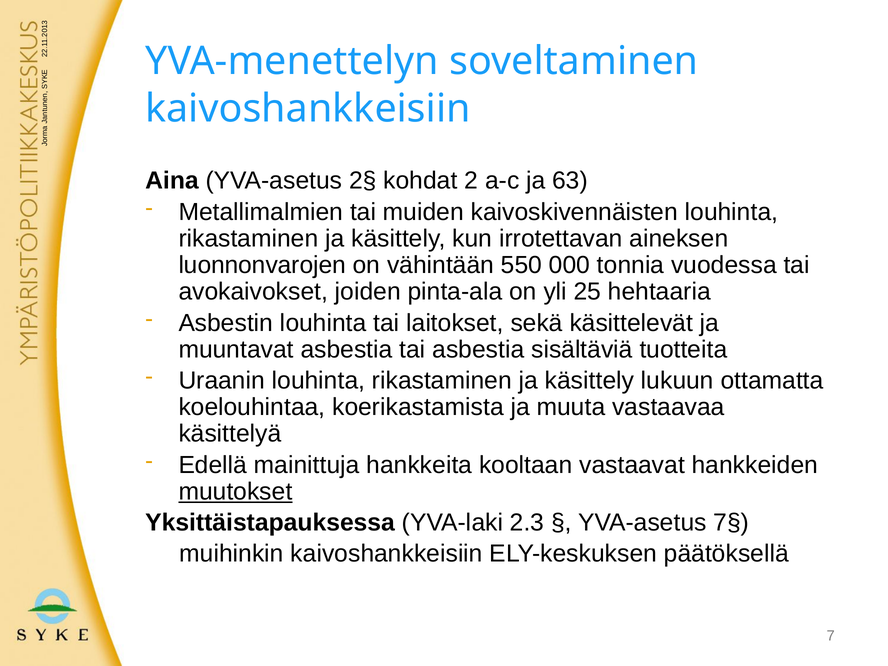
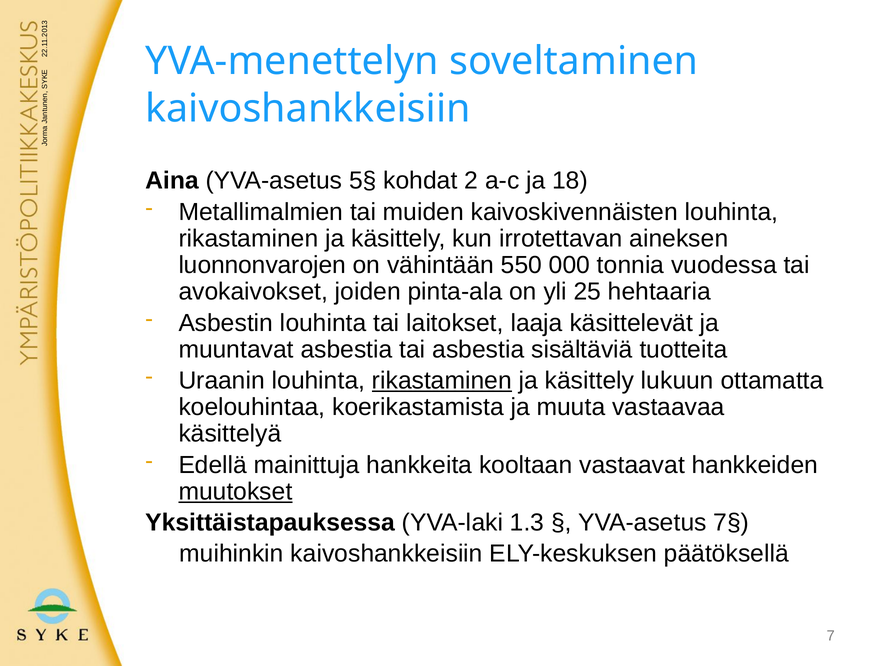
2§: 2§ -> 5§
63: 63 -> 18
sekä: sekä -> laaja
rikastaminen at (442, 381) underline: none -> present
2.3: 2.3 -> 1.3
